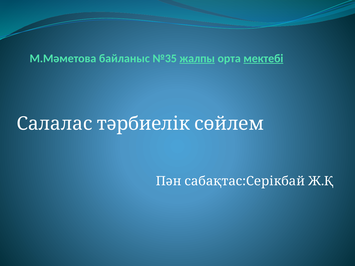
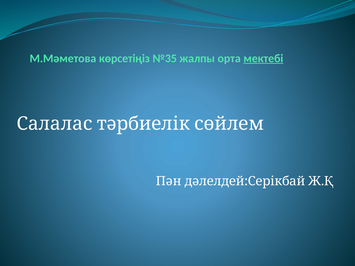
байланыс: байланыс -> көрсетіңіз
жалпы underline: present -> none
сабақтас:Серікбай: сабақтас:Серікбай -> дәлелдей:Серікбай
